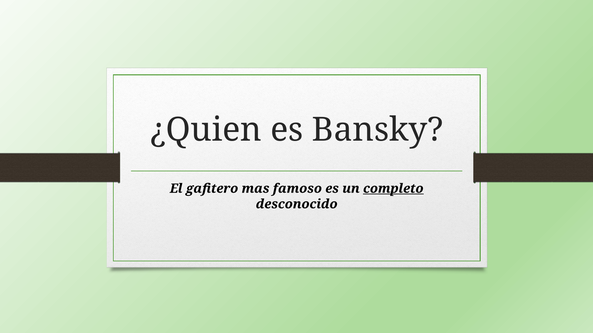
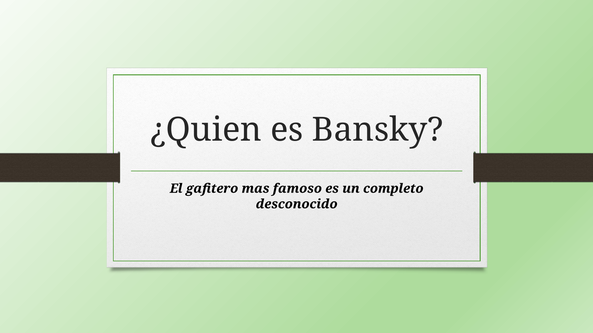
completo underline: present -> none
